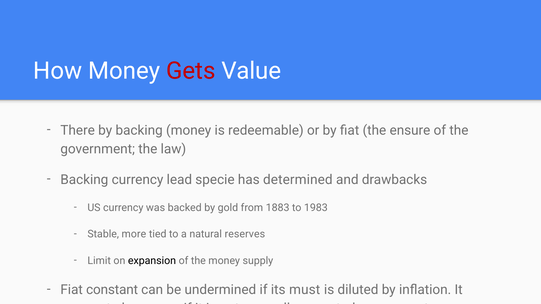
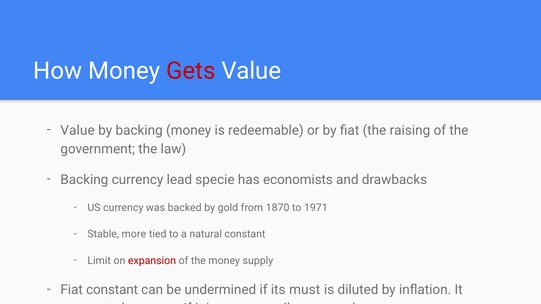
There at (78, 130): There -> Value
ensure: ensure -> raising
determined: determined -> economists
1883: 1883 -> 1870
1983: 1983 -> 1971
natural reserves: reserves -> constant
expansion colour: black -> red
